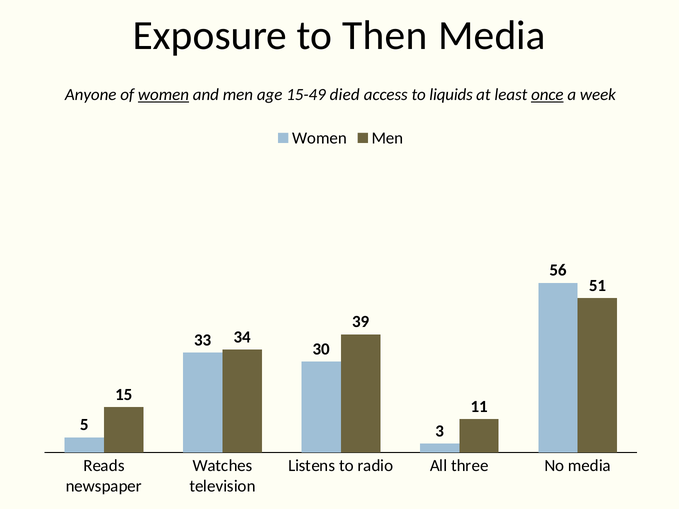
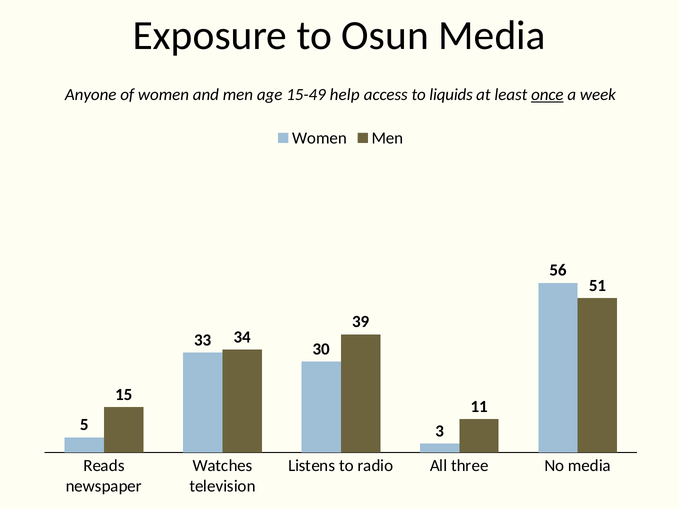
Then: Then -> Osun
women at (164, 95) underline: present -> none
died: died -> help
